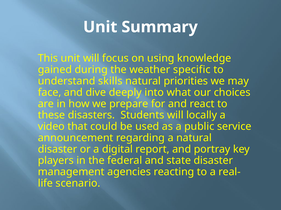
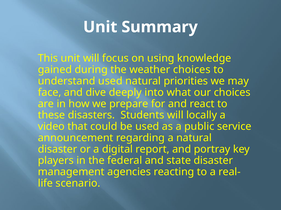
weather specific: specific -> choices
understand skills: skills -> used
